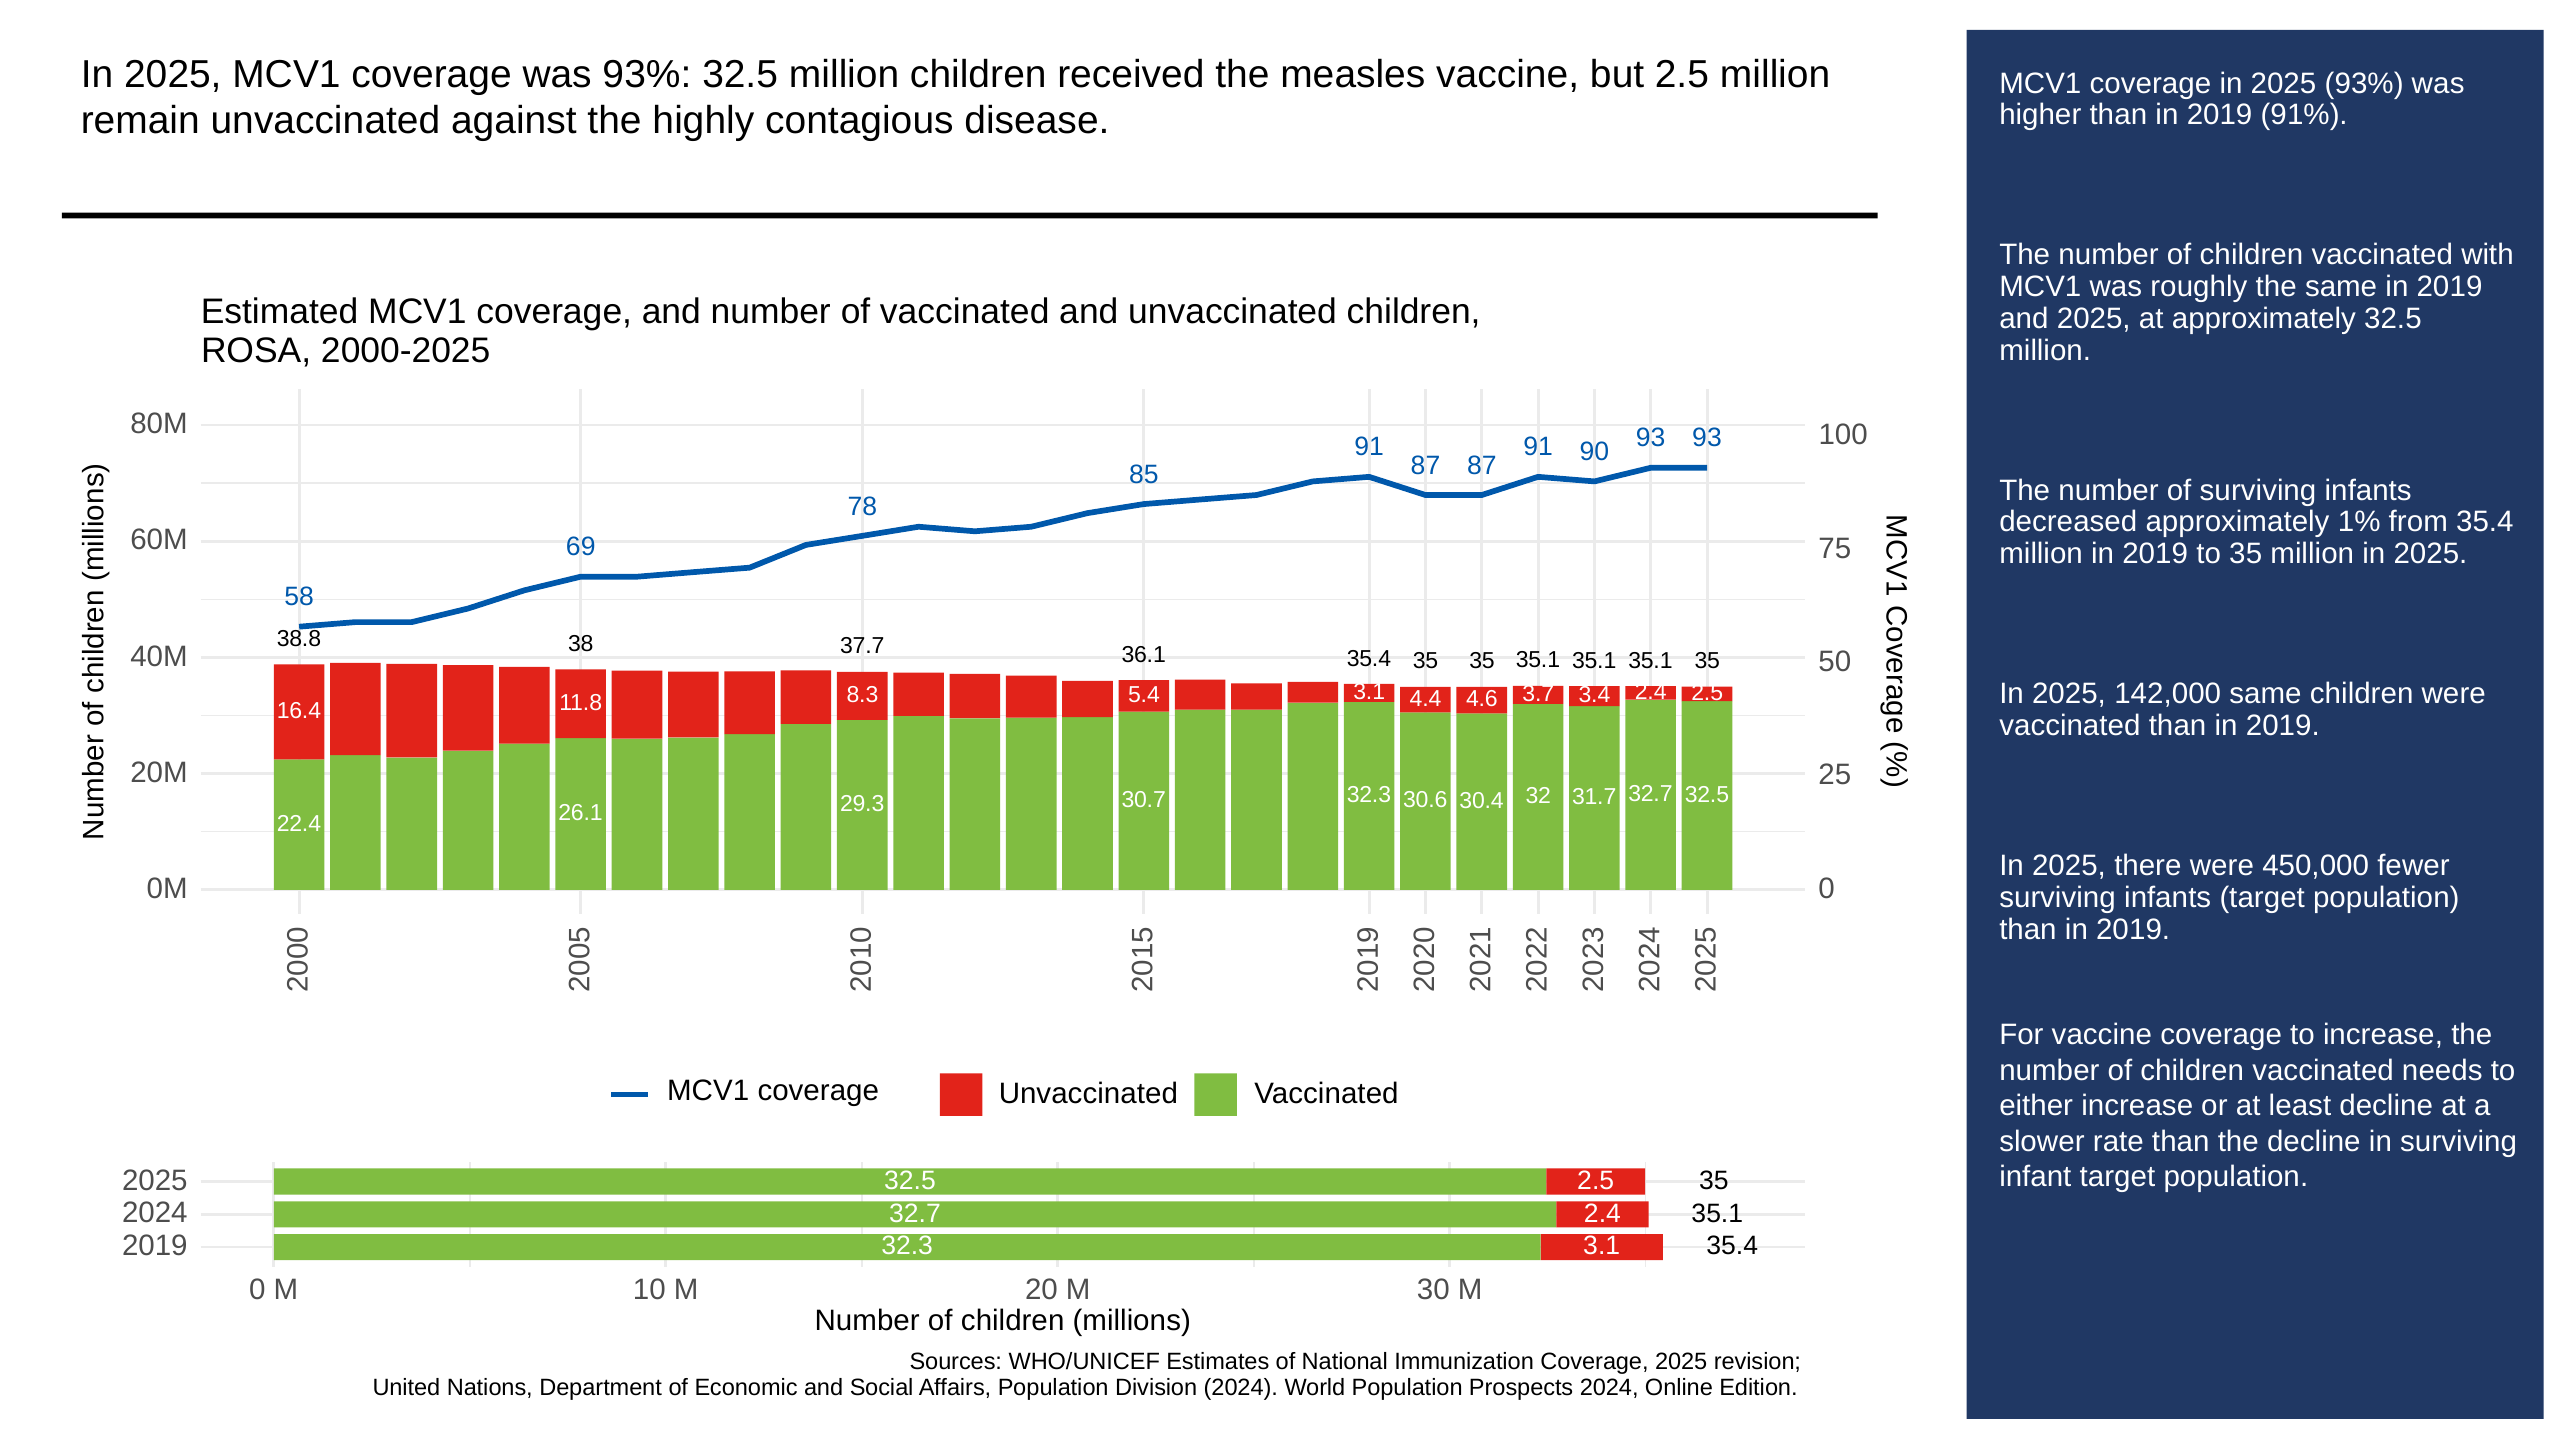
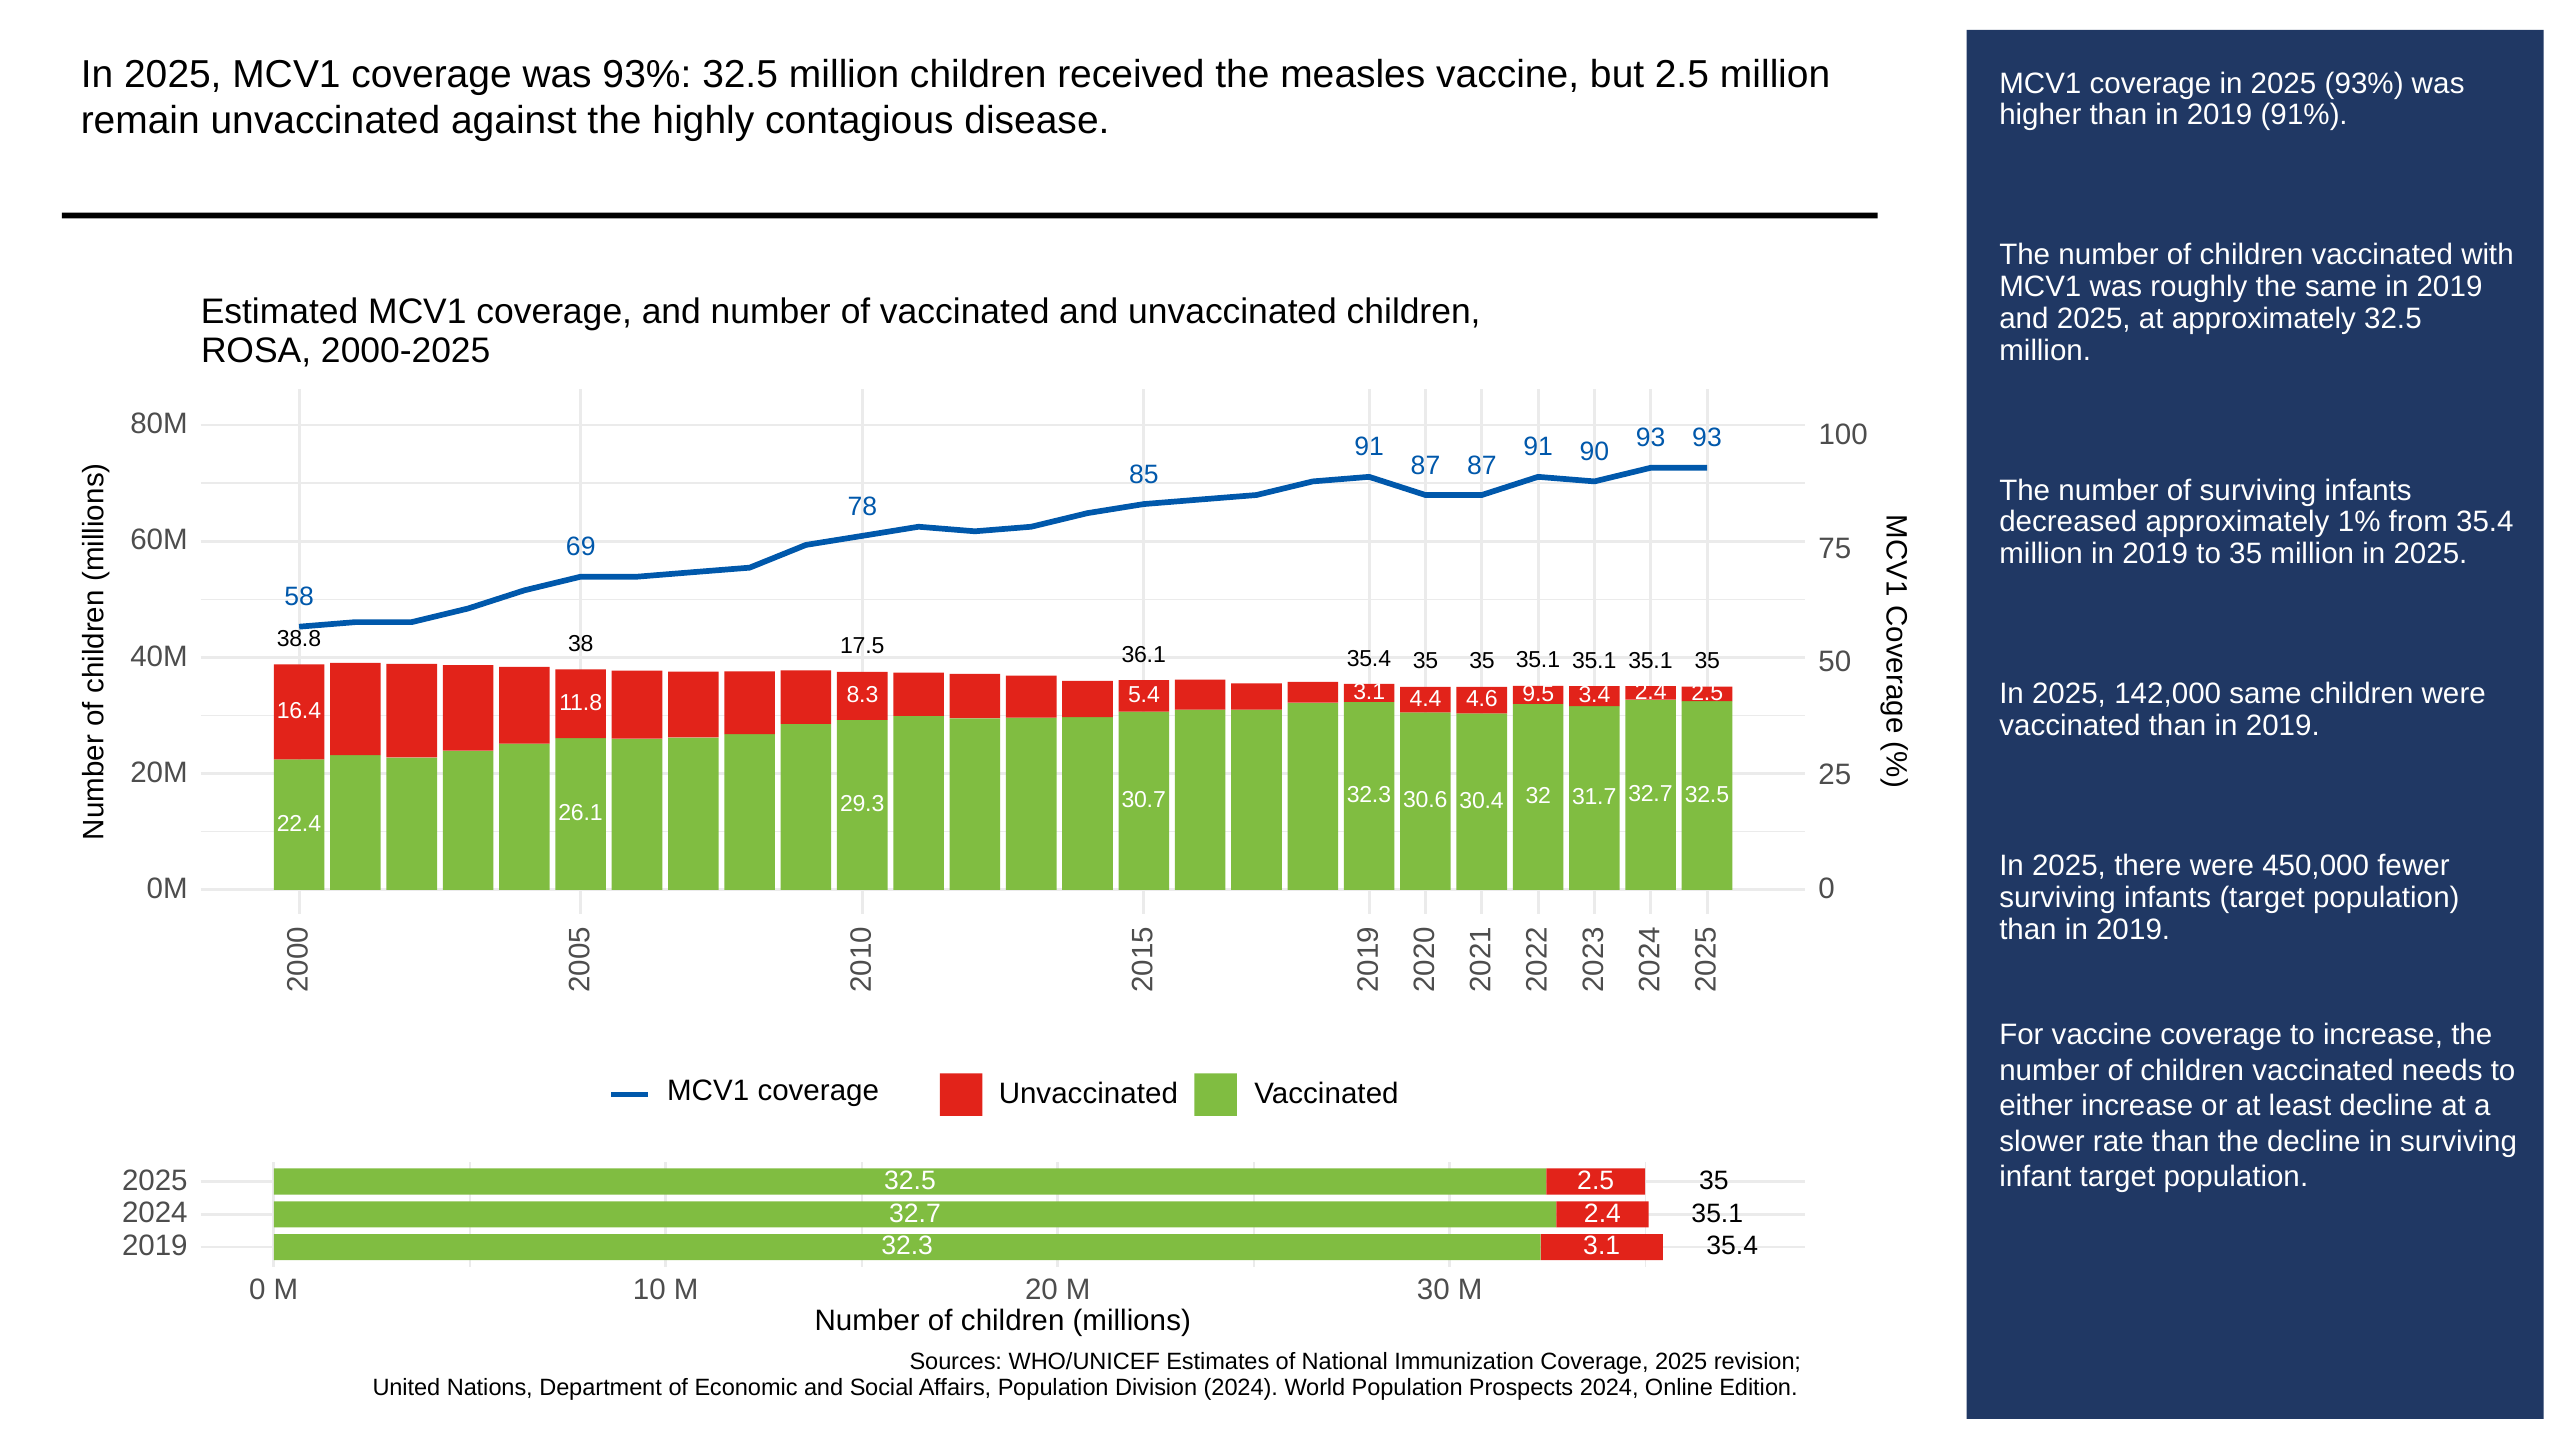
37.7: 37.7 -> 17.5
3.7: 3.7 -> 9.5
